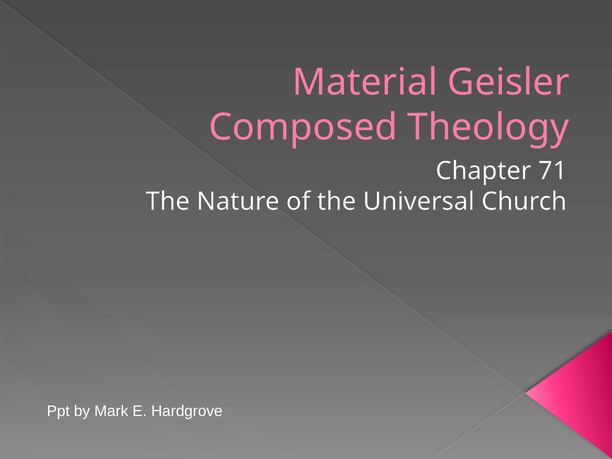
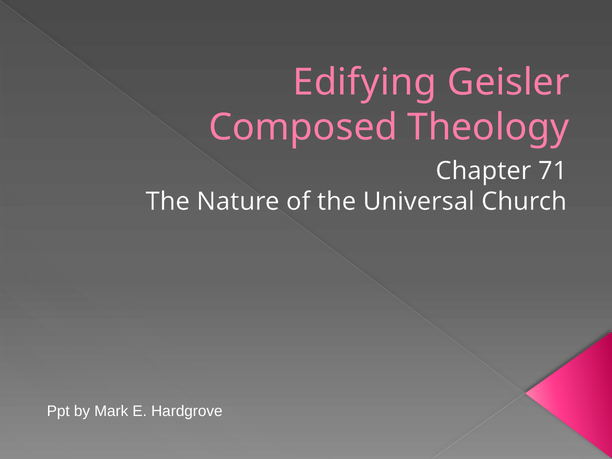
Material: Material -> Edifying
